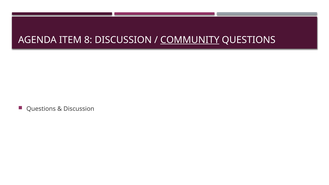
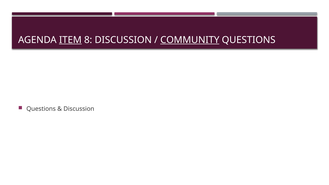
ITEM underline: none -> present
